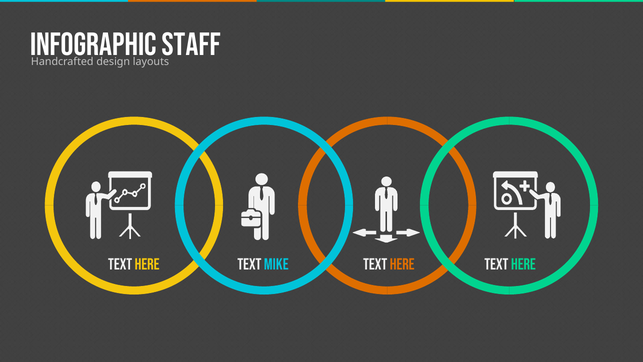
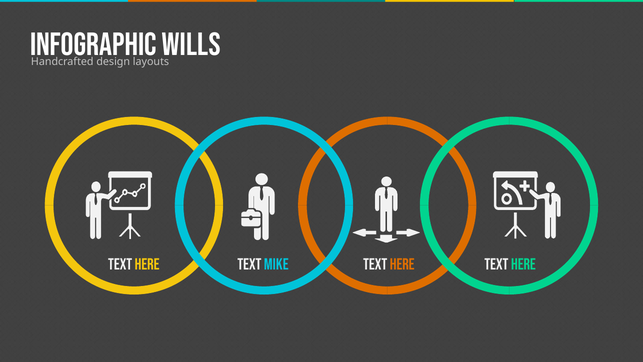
STAFF: STAFF -> WILLS
